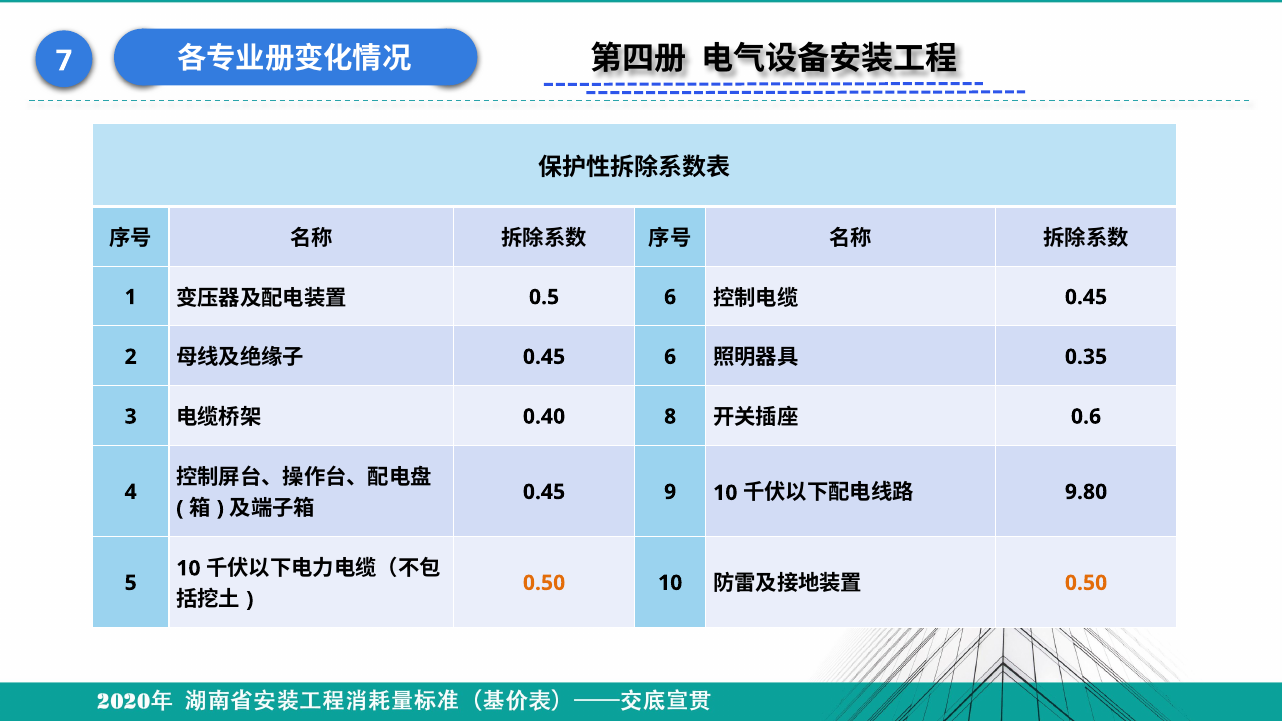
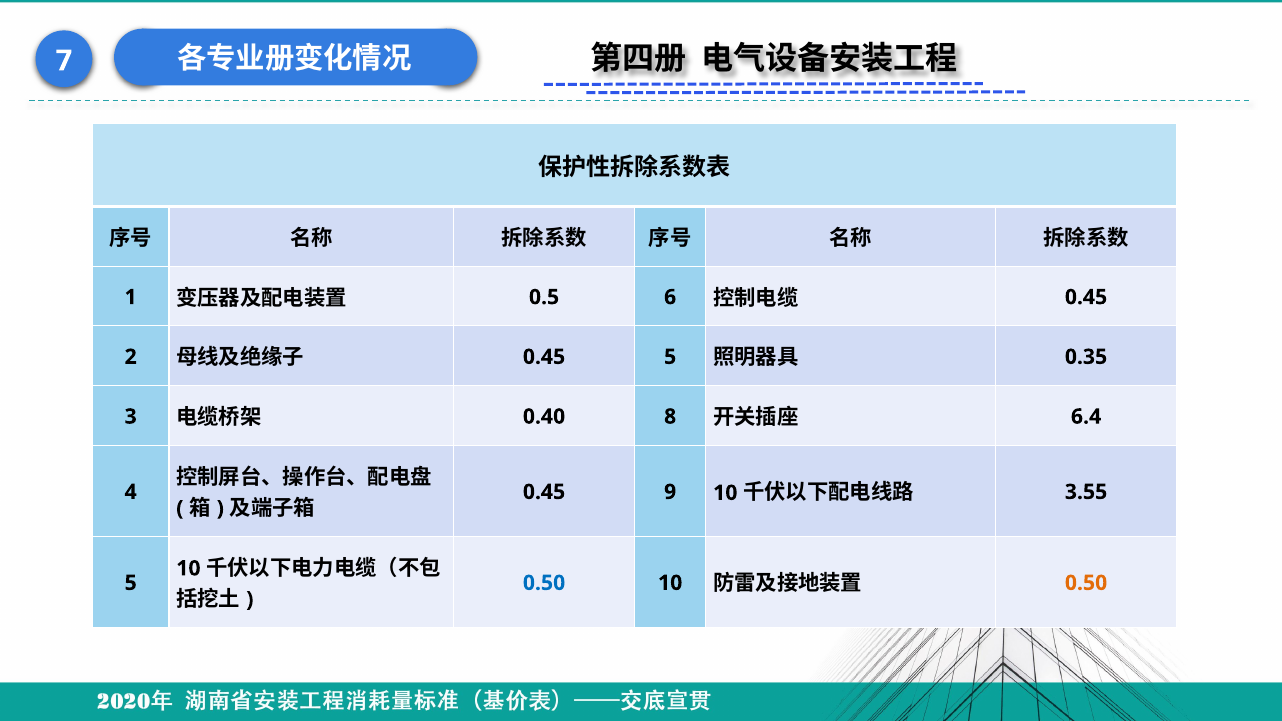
0.45 6: 6 -> 5
0.6: 0.6 -> 6.4
9.80: 9.80 -> 3.55
0.50 at (544, 583) colour: orange -> blue
